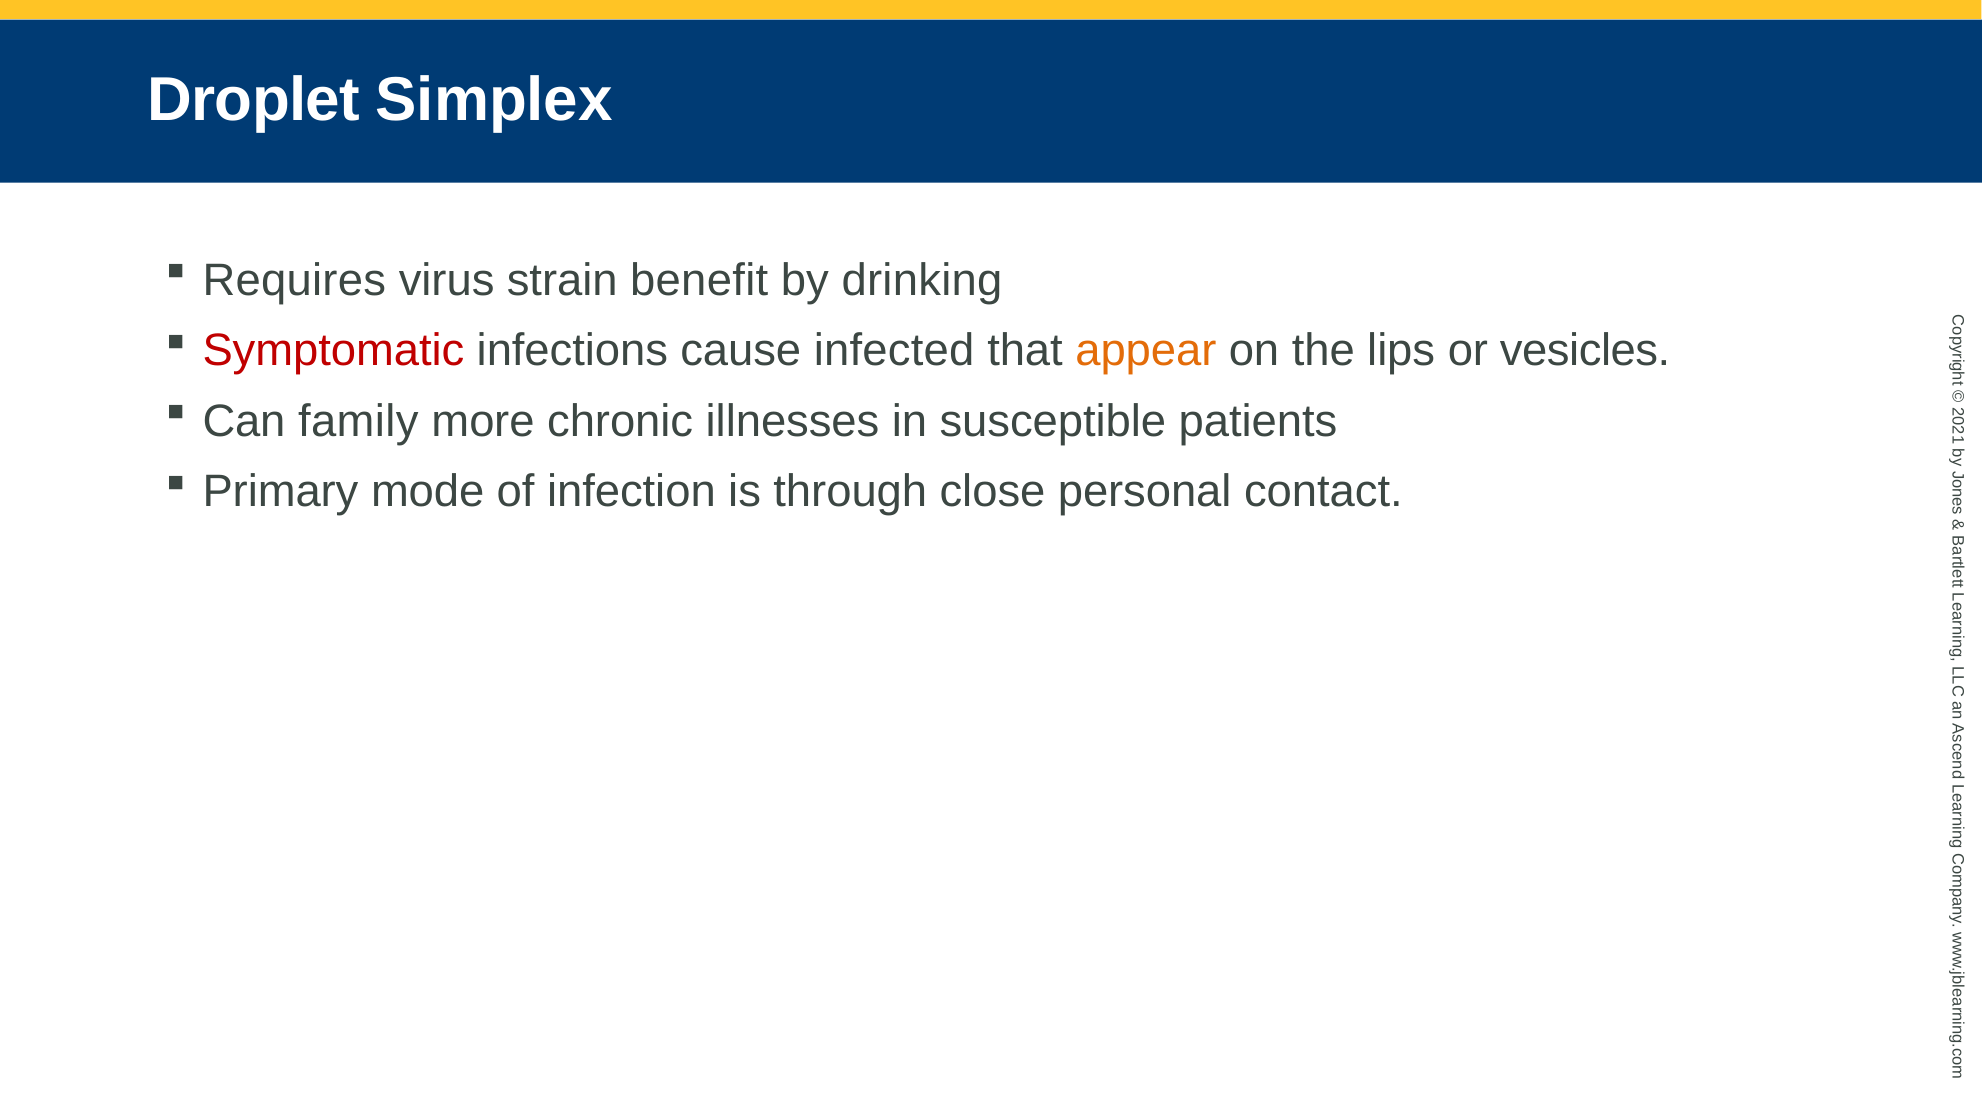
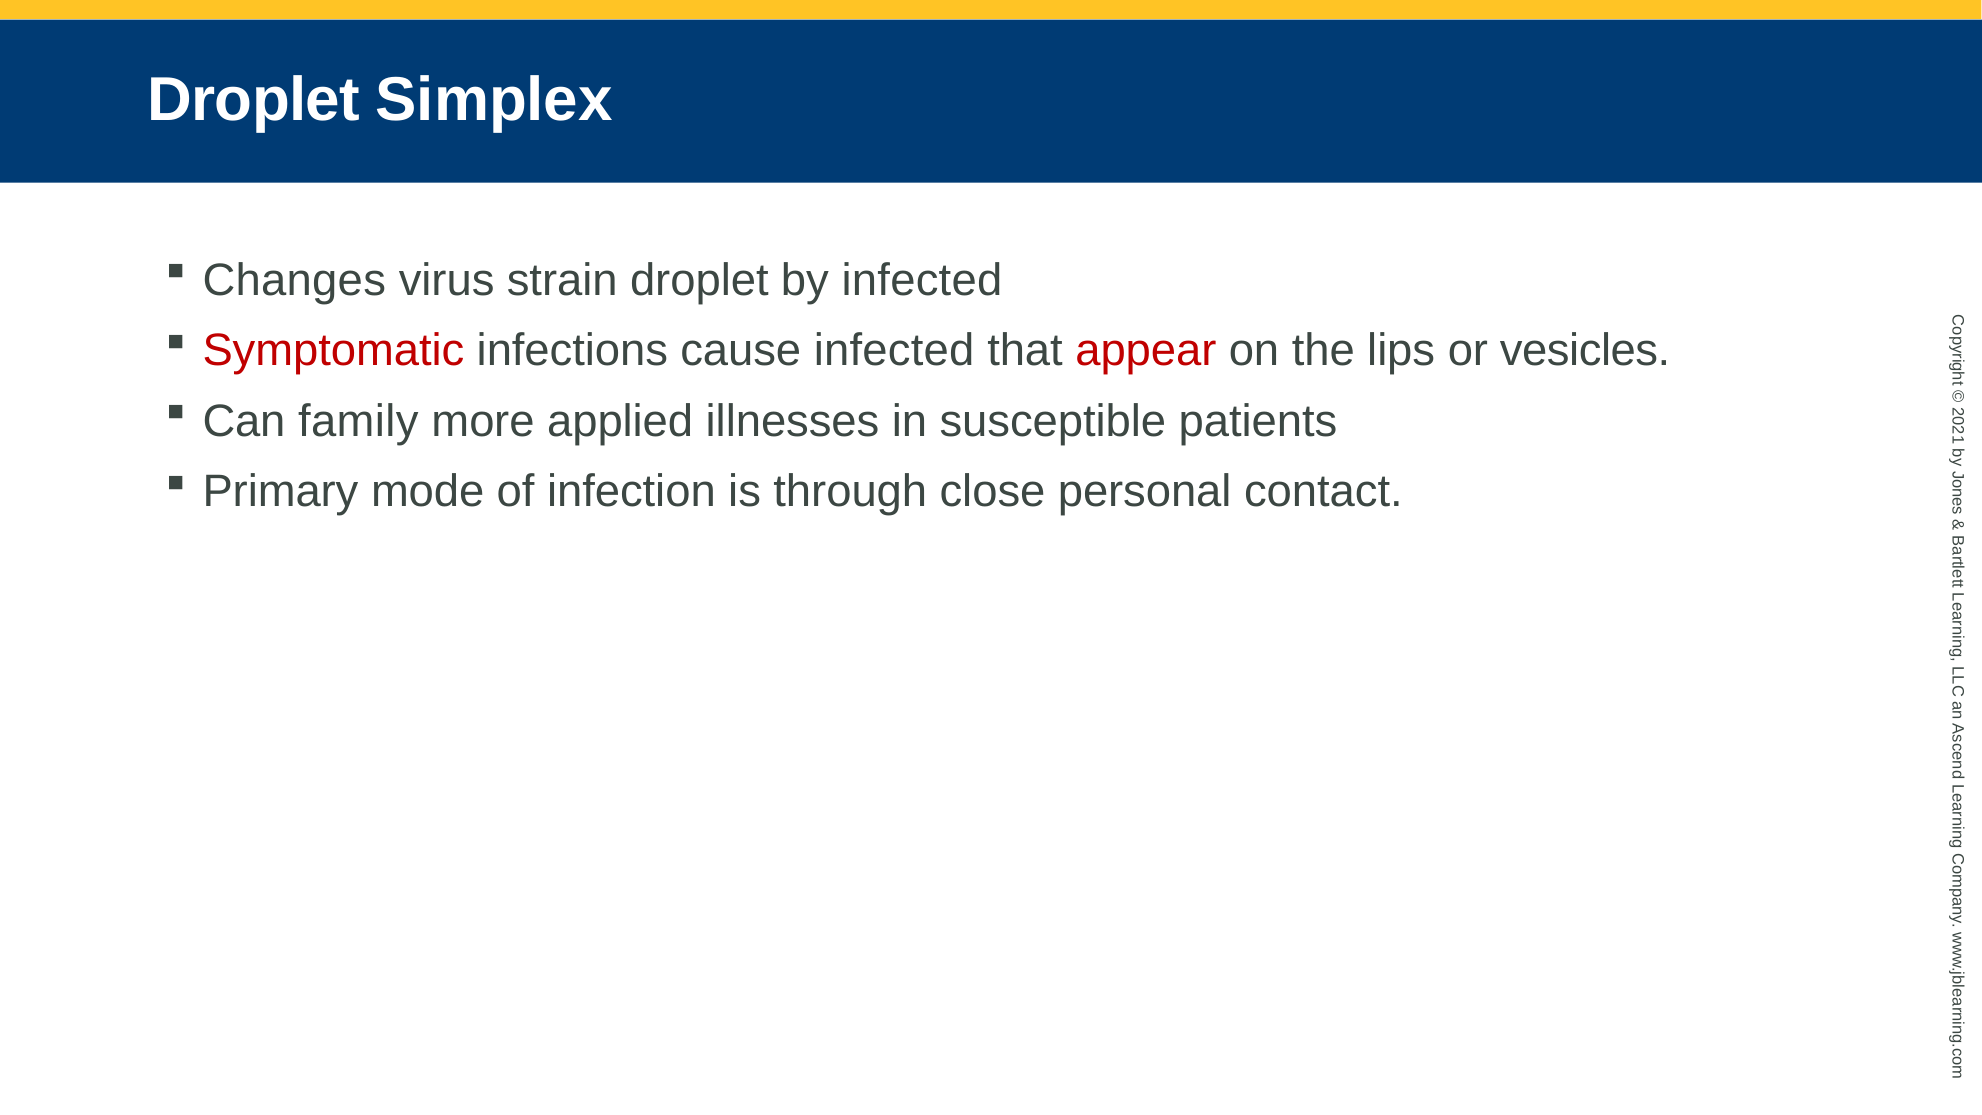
Requires: Requires -> Changes
strain benefit: benefit -> droplet
by drinking: drinking -> infected
appear colour: orange -> red
chronic: chronic -> applied
